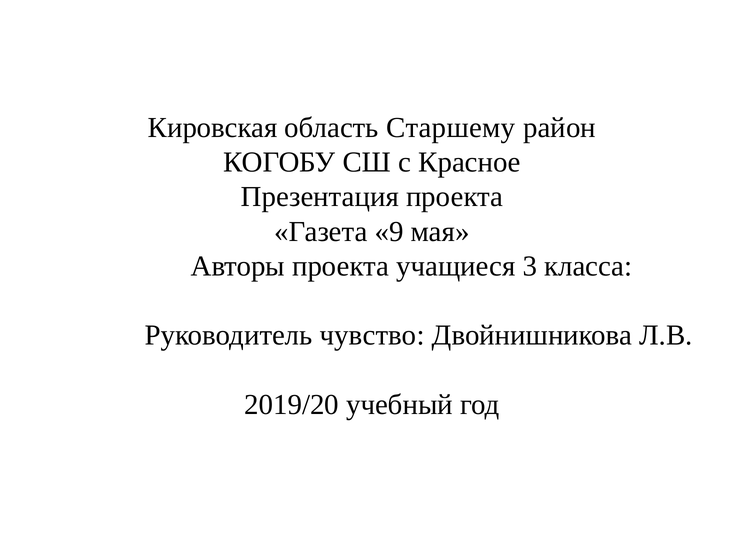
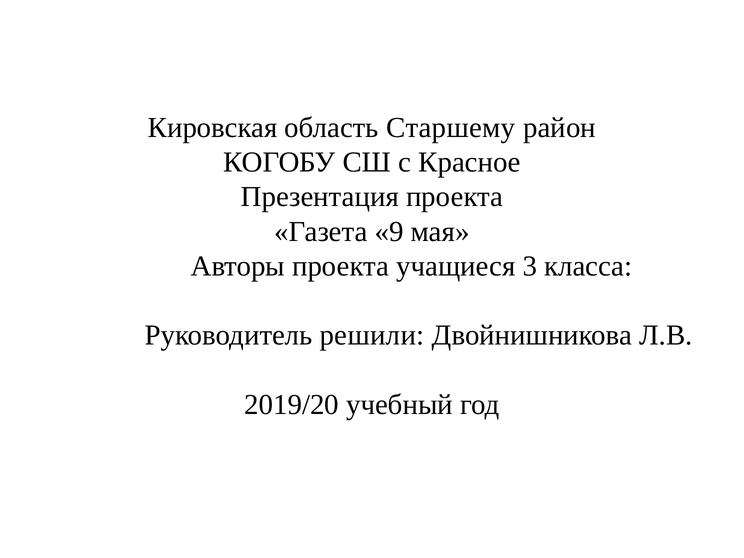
чувство: чувство -> решили
